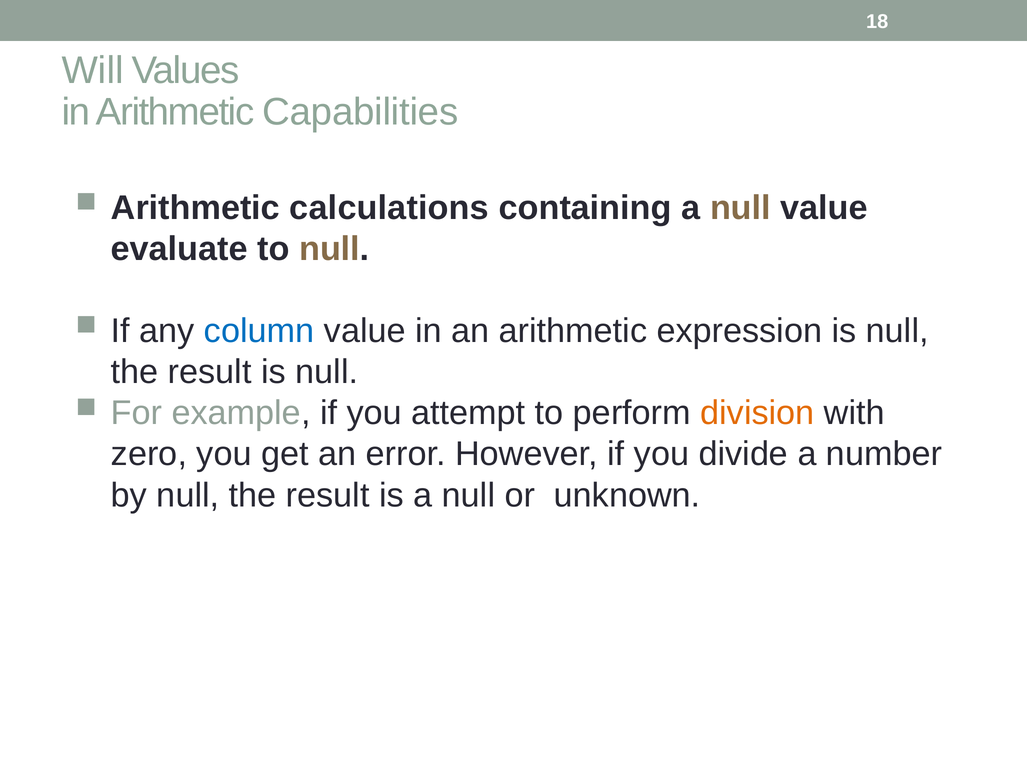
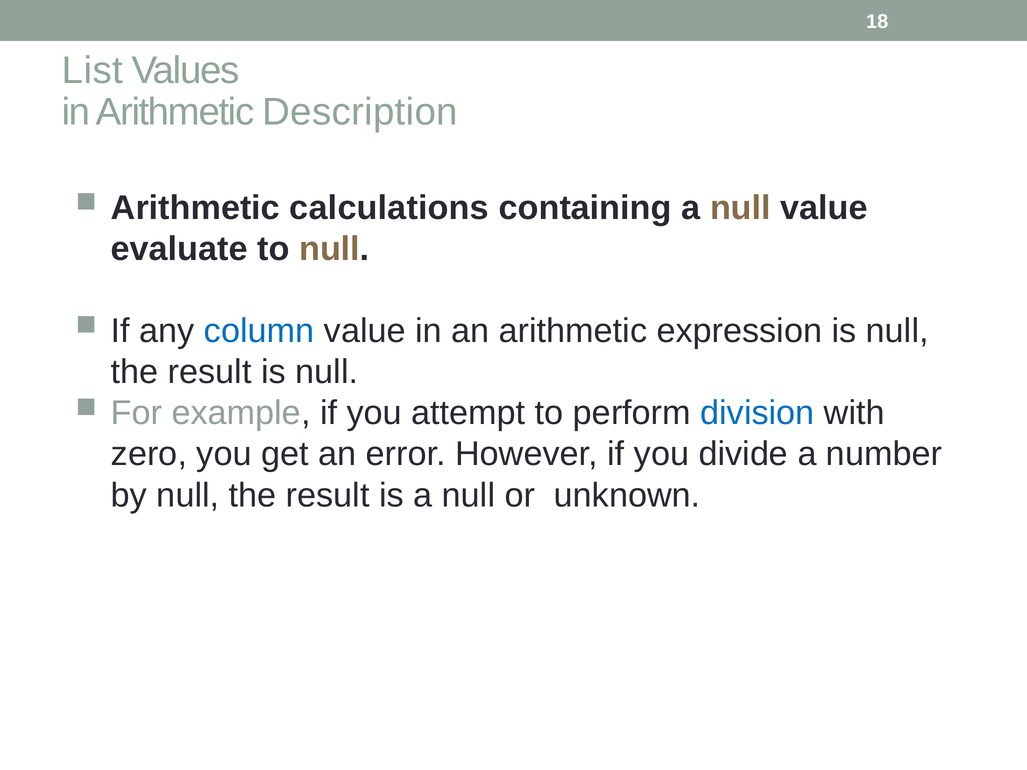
Will: Will -> List
Capabilities: Capabilities -> Description
division colour: orange -> blue
